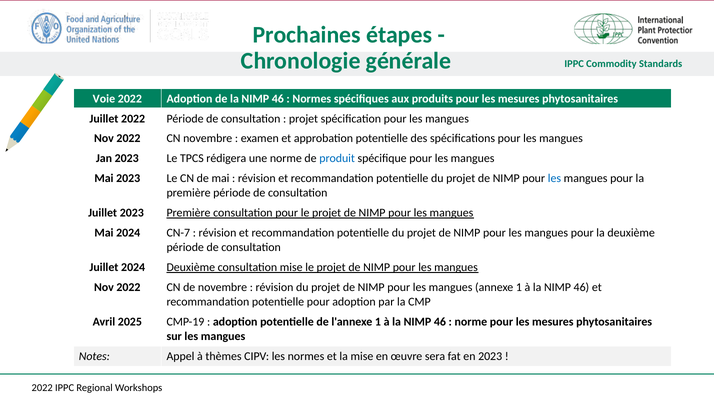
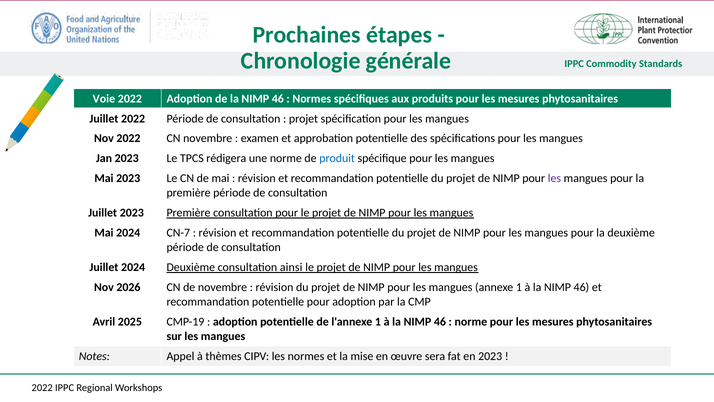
les at (554, 178) colour: blue -> purple
consultation mise: mise -> ainsi
2022 at (128, 287): 2022 -> 2026
